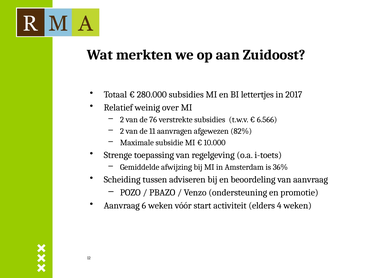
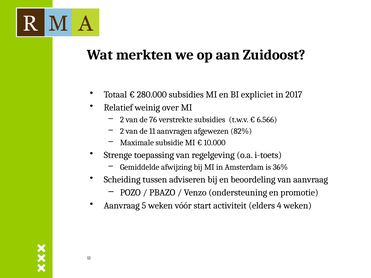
lettertjes: lettertjes -> expliciet
6: 6 -> 5
